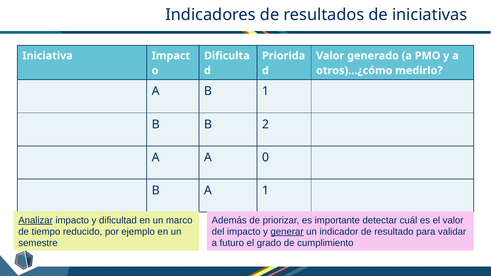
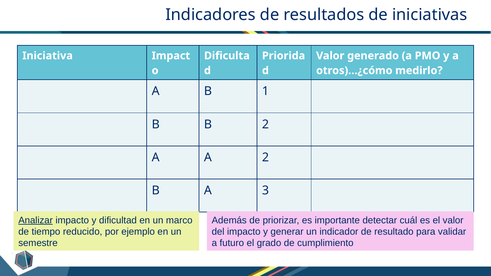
A 0: 0 -> 2
A 1: 1 -> 3
generar underline: present -> none
